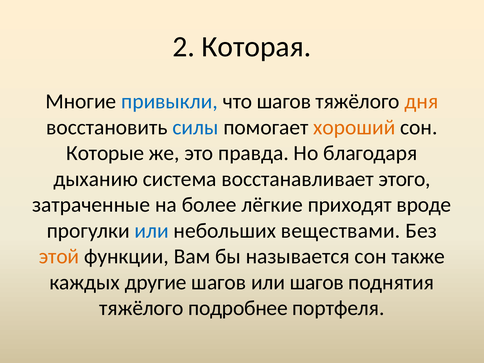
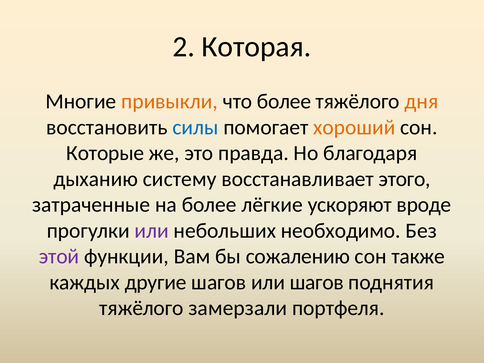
привыкли colour: blue -> orange
что шагов: шагов -> более
система: система -> систему
приходят: приходят -> ускоряют
или at (152, 231) colour: blue -> purple
веществами: веществами -> необходимо
этой colour: orange -> purple
называется: называется -> сожалению
подробнее: подробнее -> замерзали
